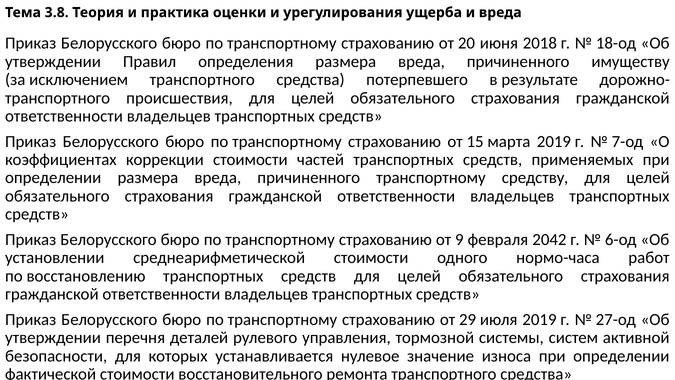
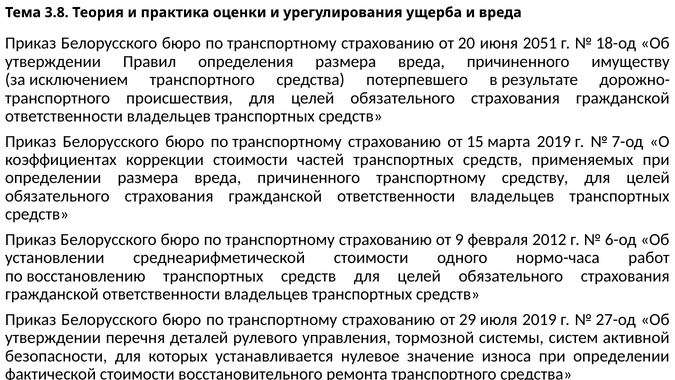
2018: 2018 -> 2051
2042: 2042 -> 2012
